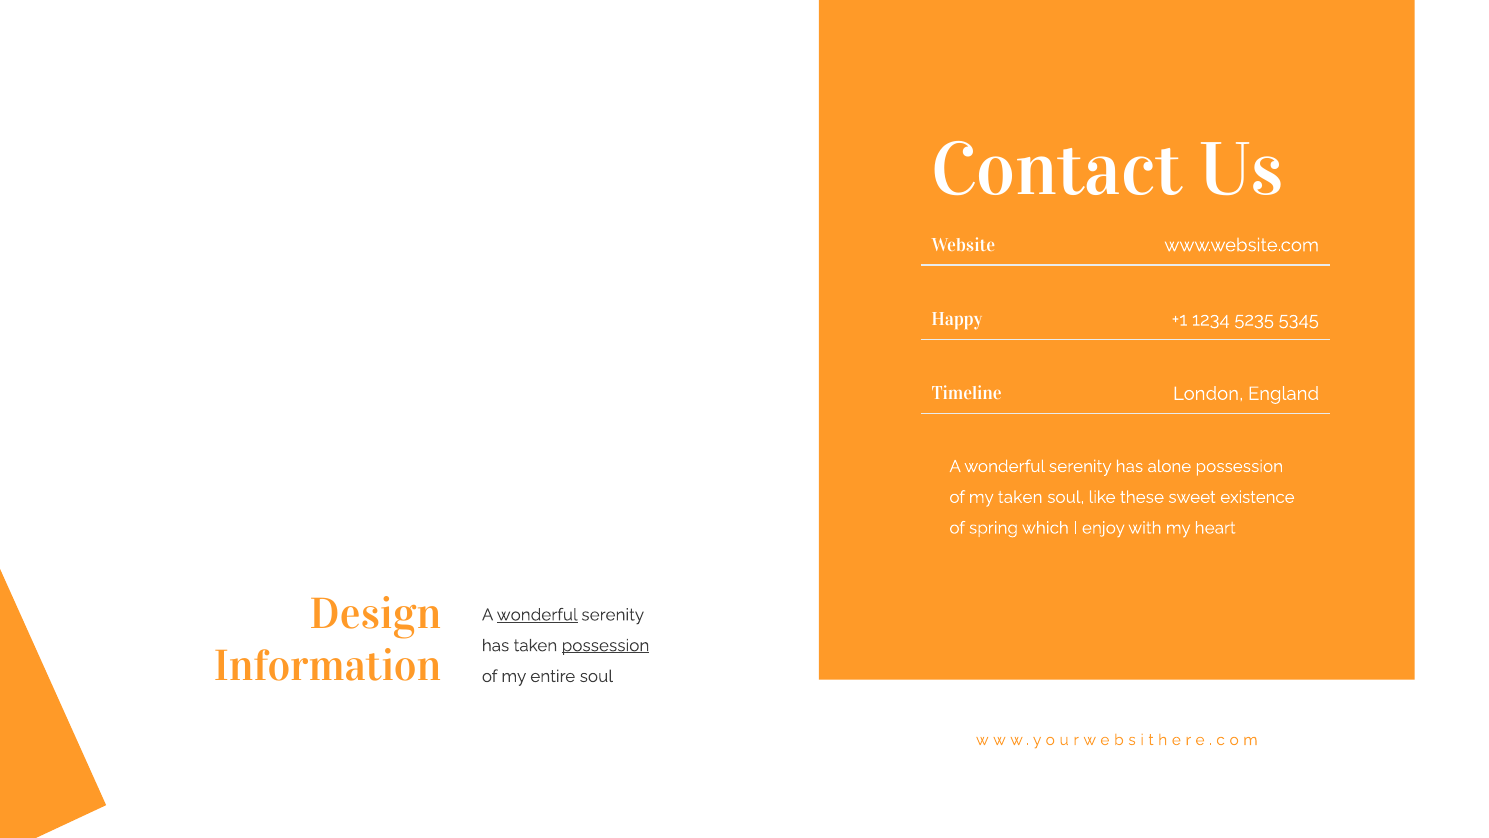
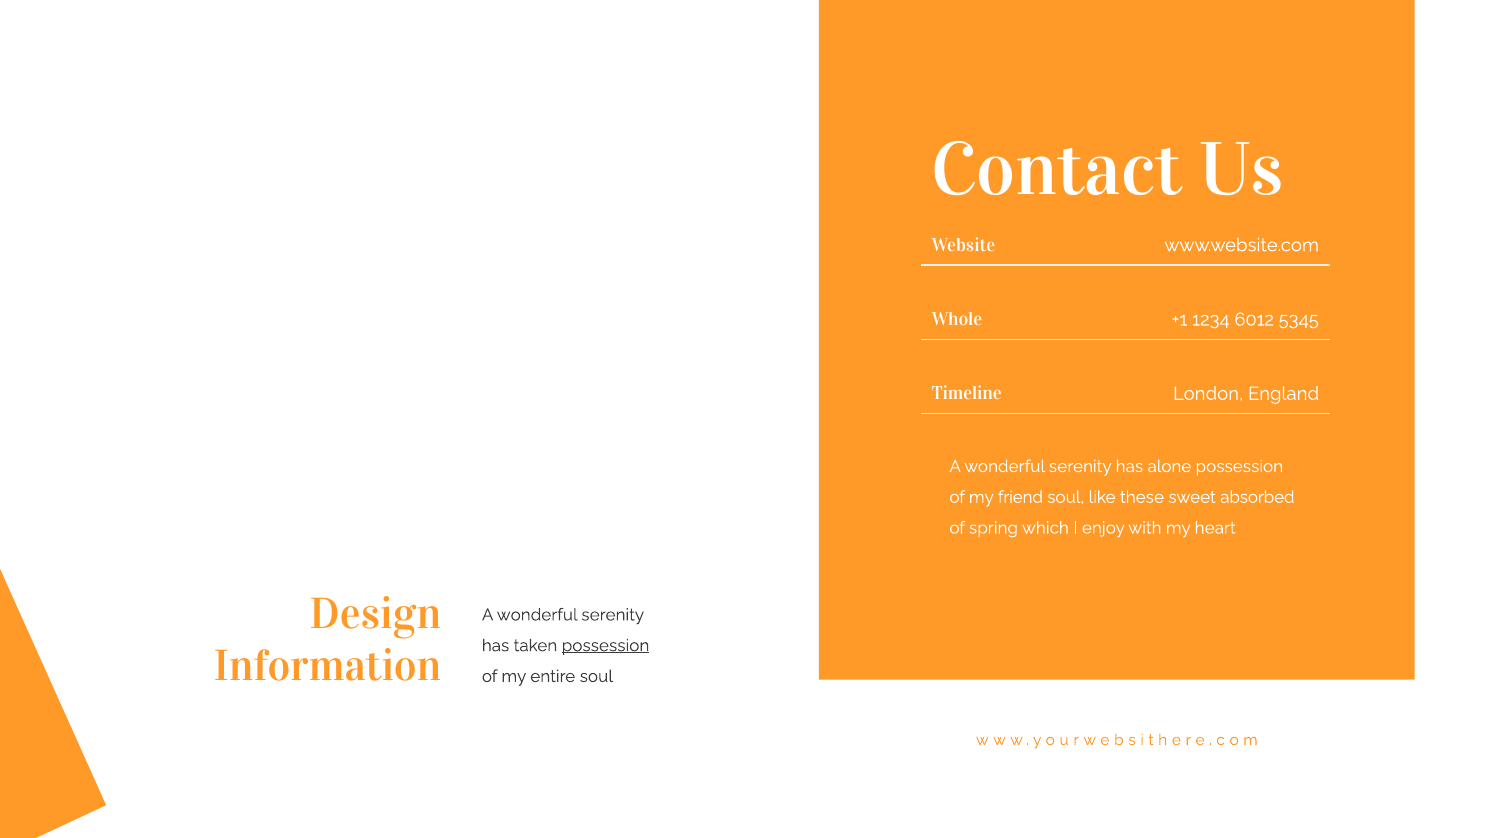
Happy: Happy -> Whole
5235: 5235 -> 6012
my taken: taken -> friend
existence: existence -> absorbed
wonderful at (537, 615) underline: present -> none
